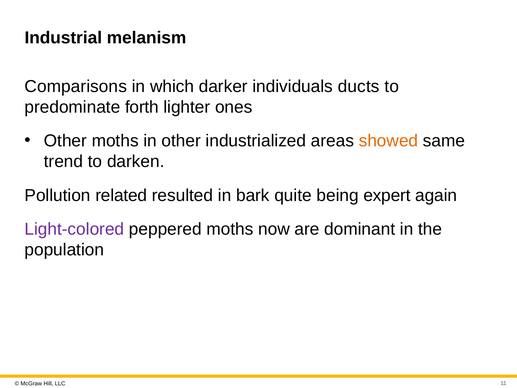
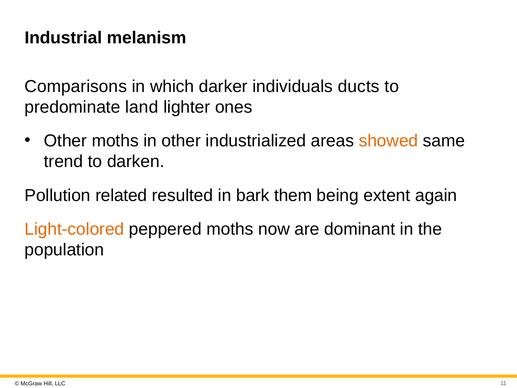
forth: forth -> land
quite: quite -> them
expert: expert -> extent
Light-colored colour: purple -> orange
